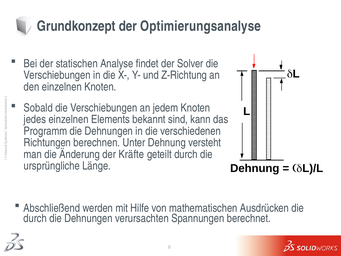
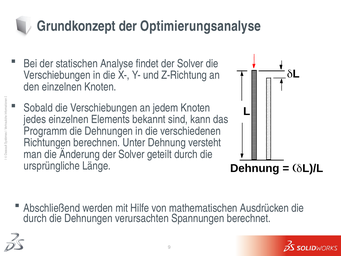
Änderung der Kräfte: Kräfte -> Solver
